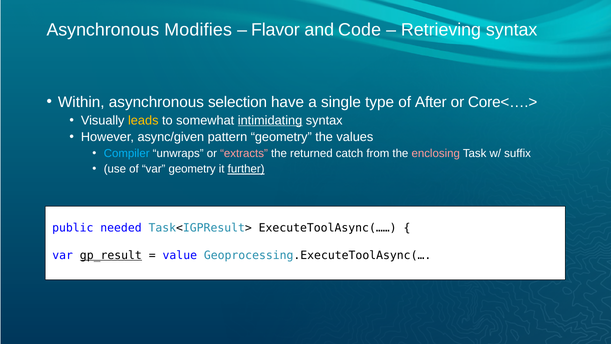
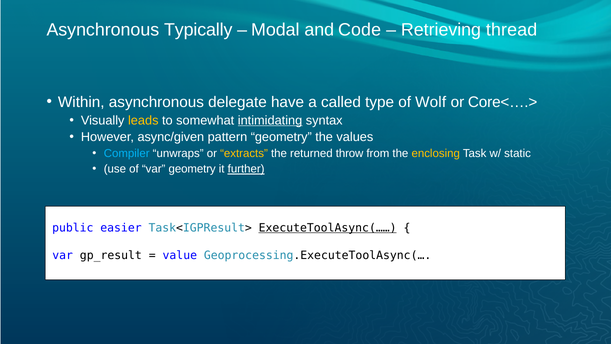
Modifies: Modifies -> Typically
Flavor: Flavor -> Modal
Retrieving syntax: syntax -> thread
selection: selection -> delegate
single: single -> called
After: After -> Wolf
extracts colour: pink -> yellow
catch: catch -> throw
enclosing colour: pink -> yellow
suffix: suffix -> static
needed: needed -> easier
ExecuteToolAsync(…… underline: none -> present
gp_result underline: present -> none
